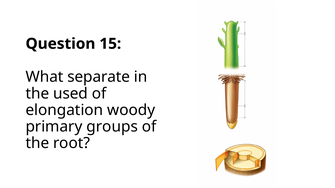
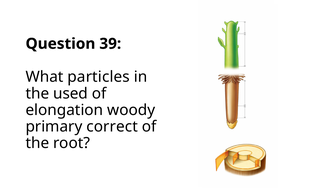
15: 15 -> 39
separate: separate -> particles
groups: groups -> correct
